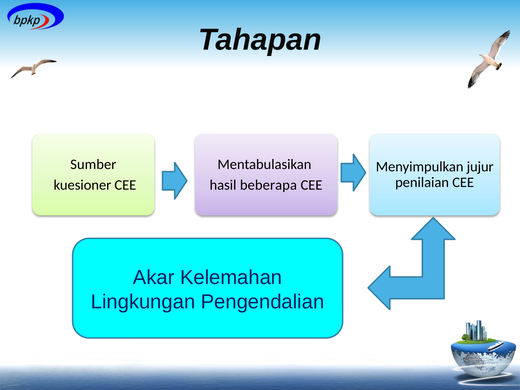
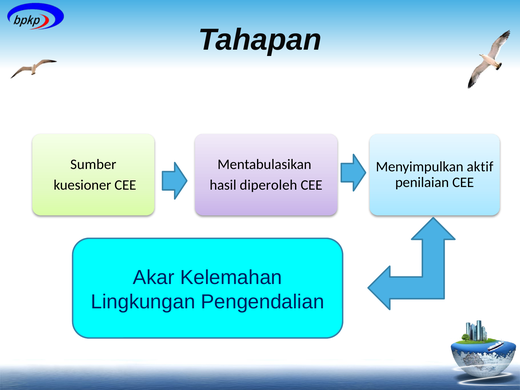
jujur: jujur -> aktif
beberapa: beberapa -> diperoleh
